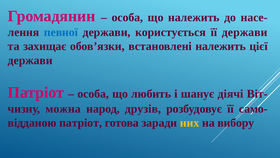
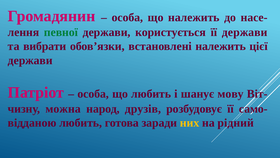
певної colour: blue -> green
захищає: захищає -> вибрати
діячі: діячі -> мову
патріот at (81, 122): патріот -> любить
вибору: вибору -> рідний
